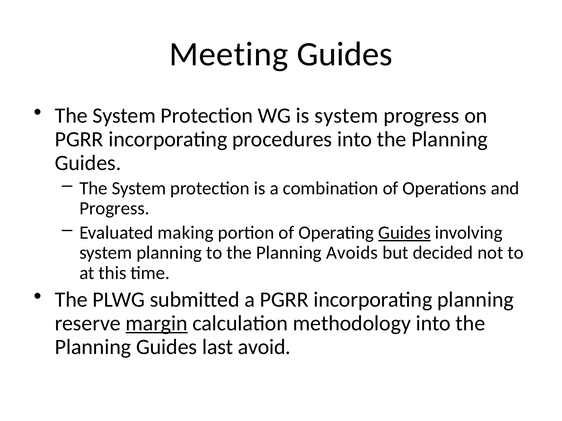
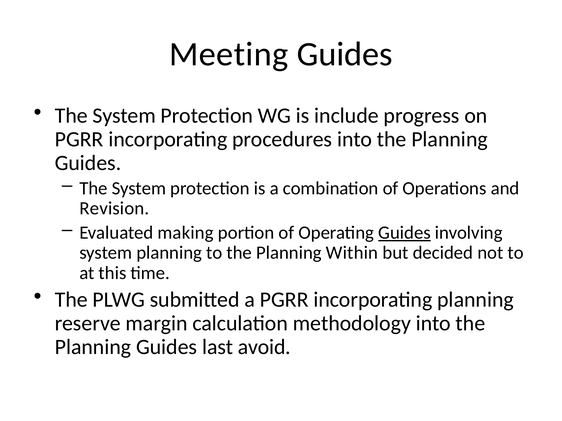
is system: system -> include
Progress at (114, 209): Progress -> Revision
Avoids: Avoids -> Within
margin underline: present -> none
